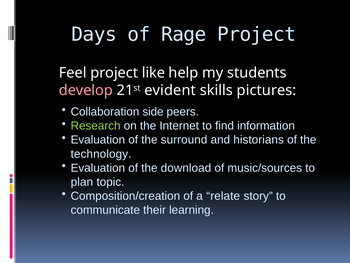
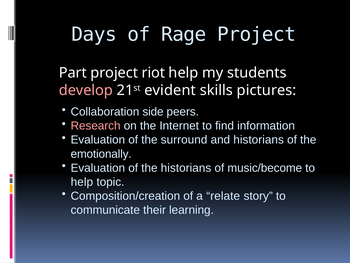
Feel: Feel -> Part
like: like -> riot
Research colour: light green -> pink
technology: technology -> emotionally
the download: download -> historians
music/sources: music/sources -> music/become
plan at (82, 182): plan -> help
